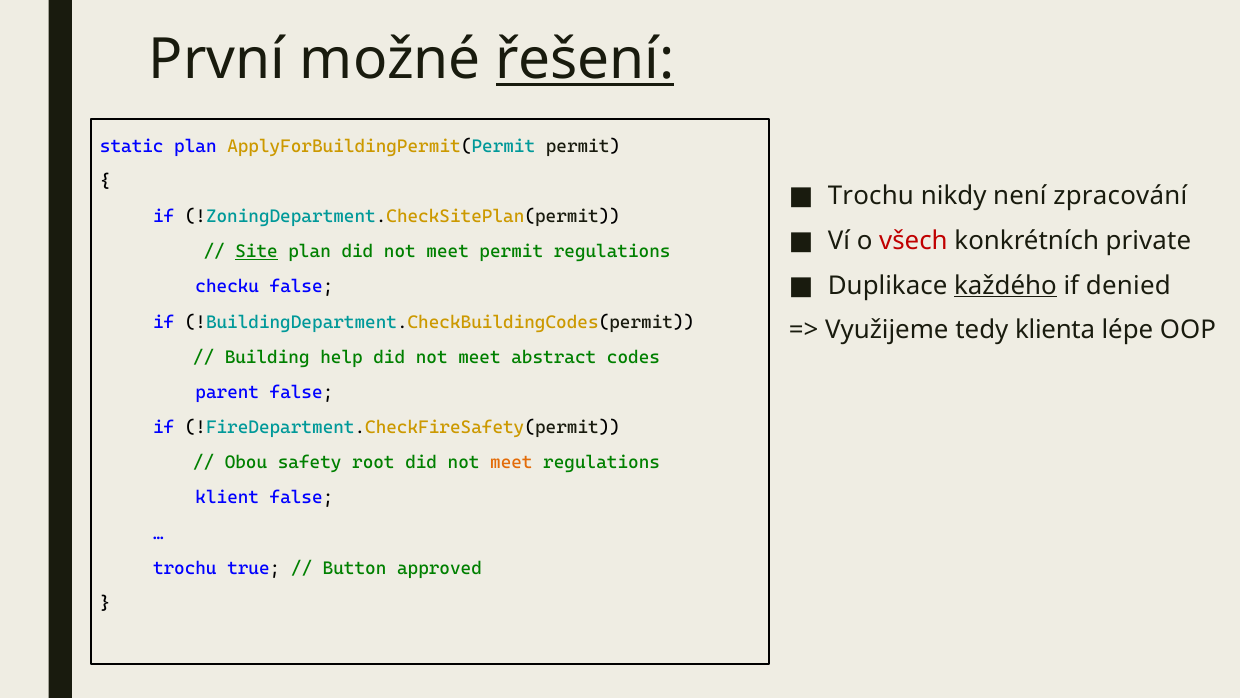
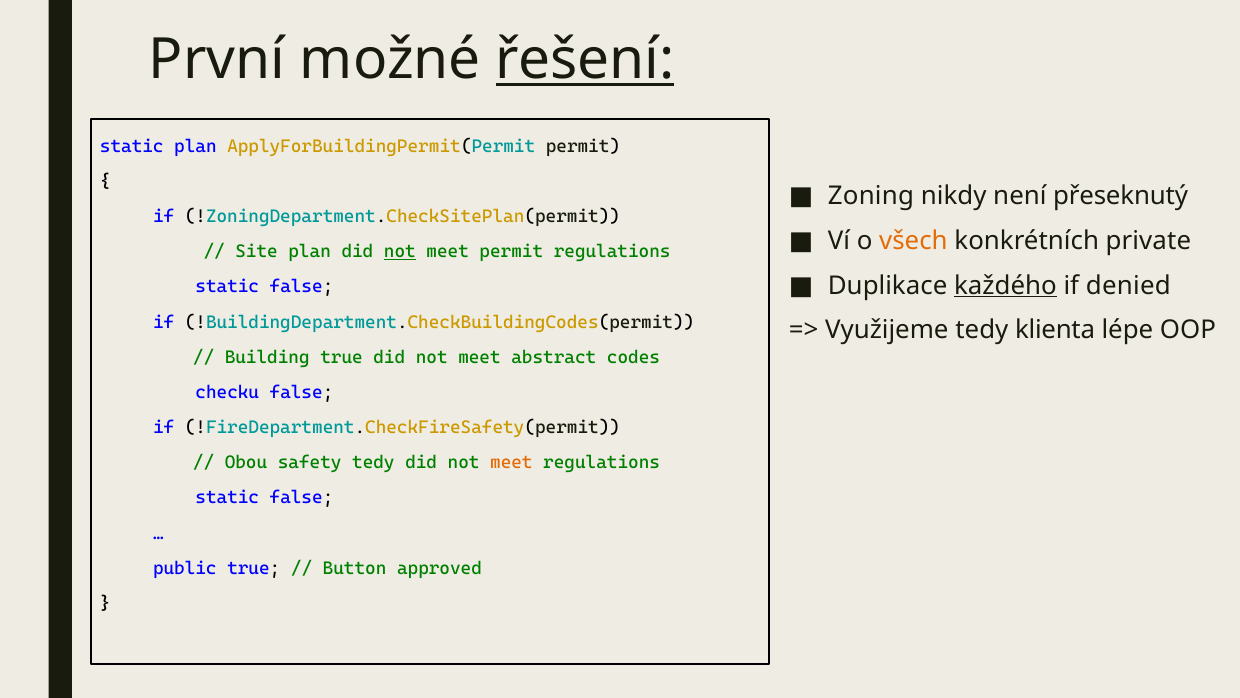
Trochu at (871, 196): Trochu -> Zoning
zpracování: zpracování -> přeseknutý
všech colour: red -> orange
Site underline: present -> none
not at (400, 252) underline: none -> present
checku at (227, 287): checku -> static
Building help: help -> true
parent: parent -> checku
safety root: root -> tedy
klient at (227, 498): klient -> static
trochu at (185, 568): trochu -> public
